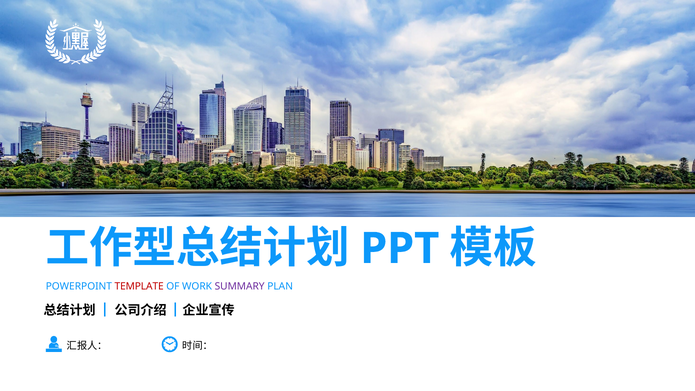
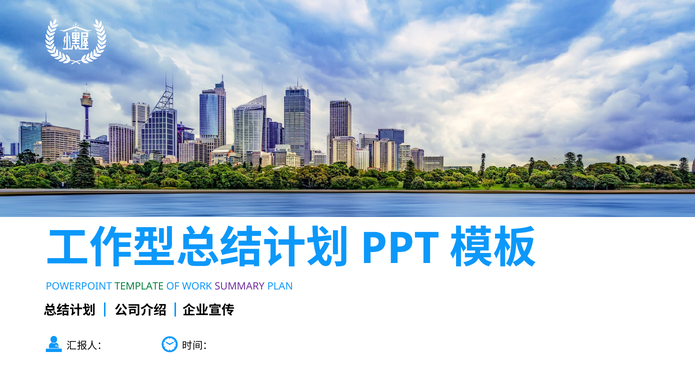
TEMPLATE colour: red -> green
